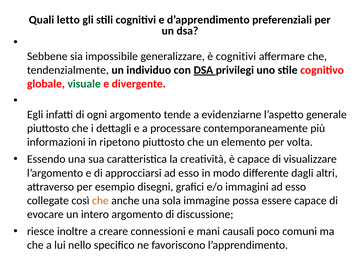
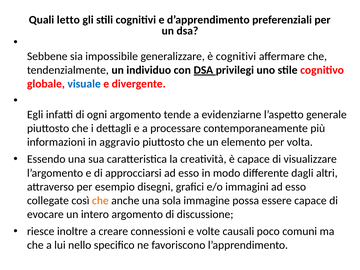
visuale colour: green -> blue
ripetono: ripetono -> aggravio
mani: mani -> volte
